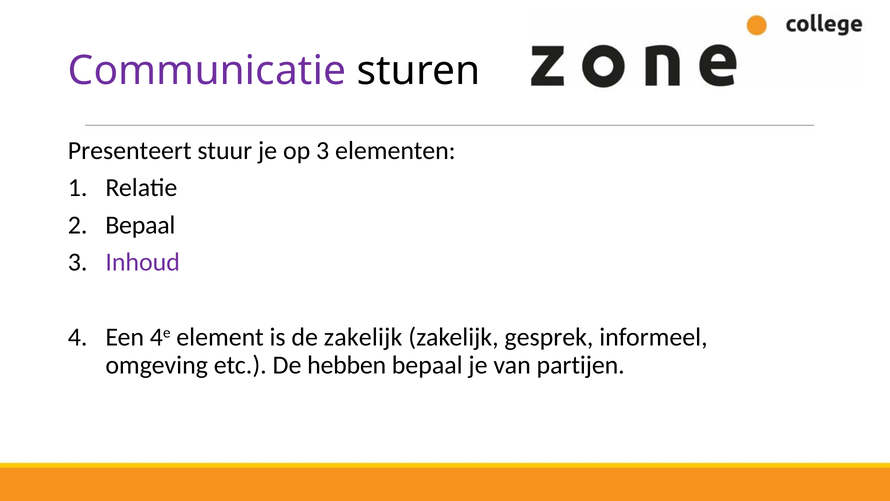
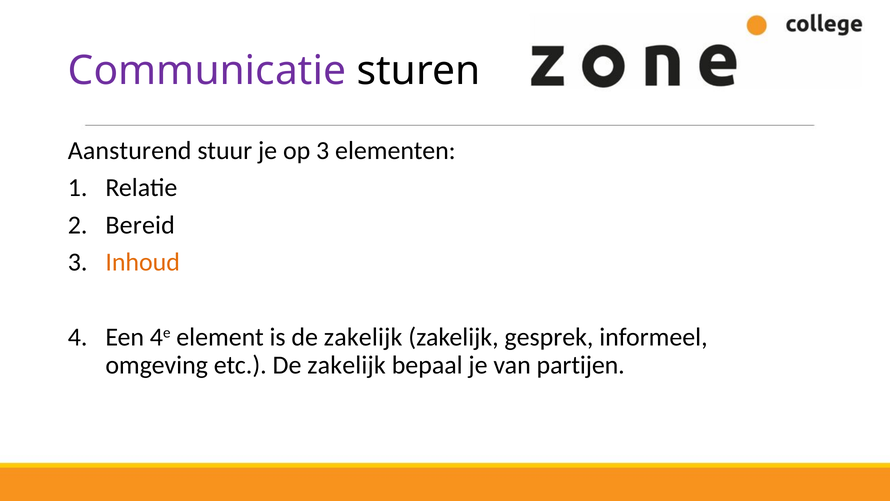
Presenteert: Presenteert -> Aansturend
Bepaal at (140, 225): Bepaal -> Bereid
Inhoud colour: purple -> orange
etc De hebben: hebben -> zakelijk
